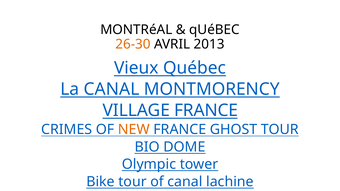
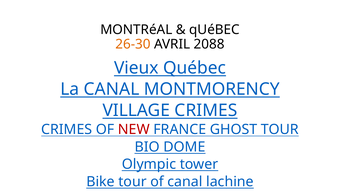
2013: 2013 -> 2088
VILLAGE FRANCE: FRANCE -> CRIMES
NEW colour: orange -> red
